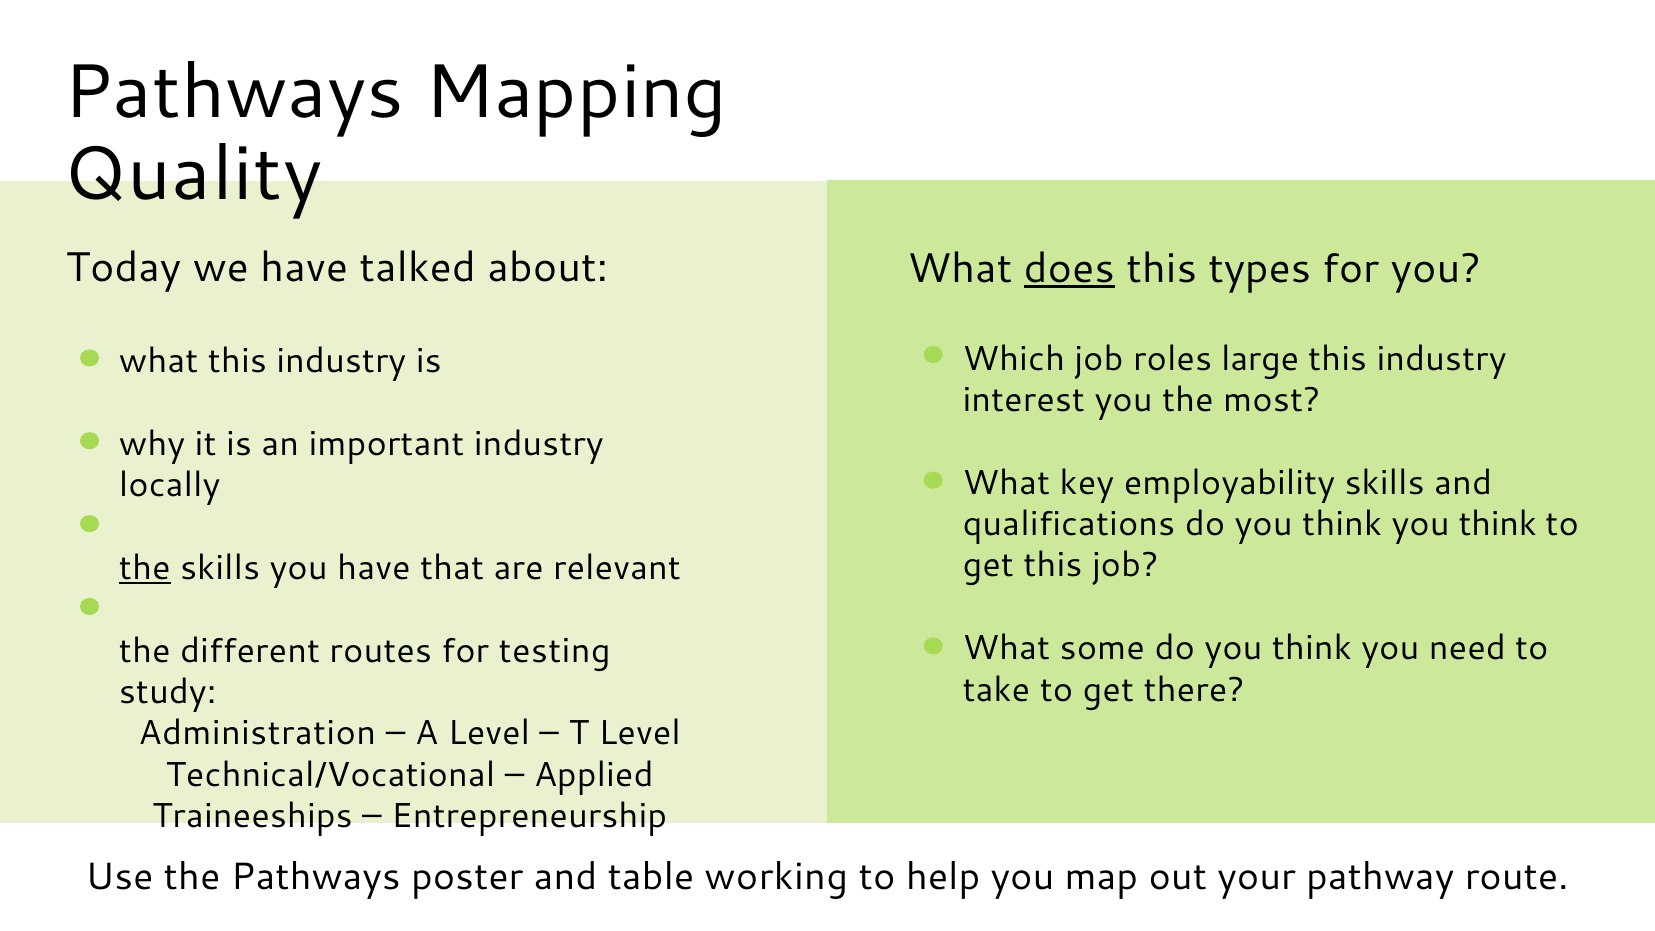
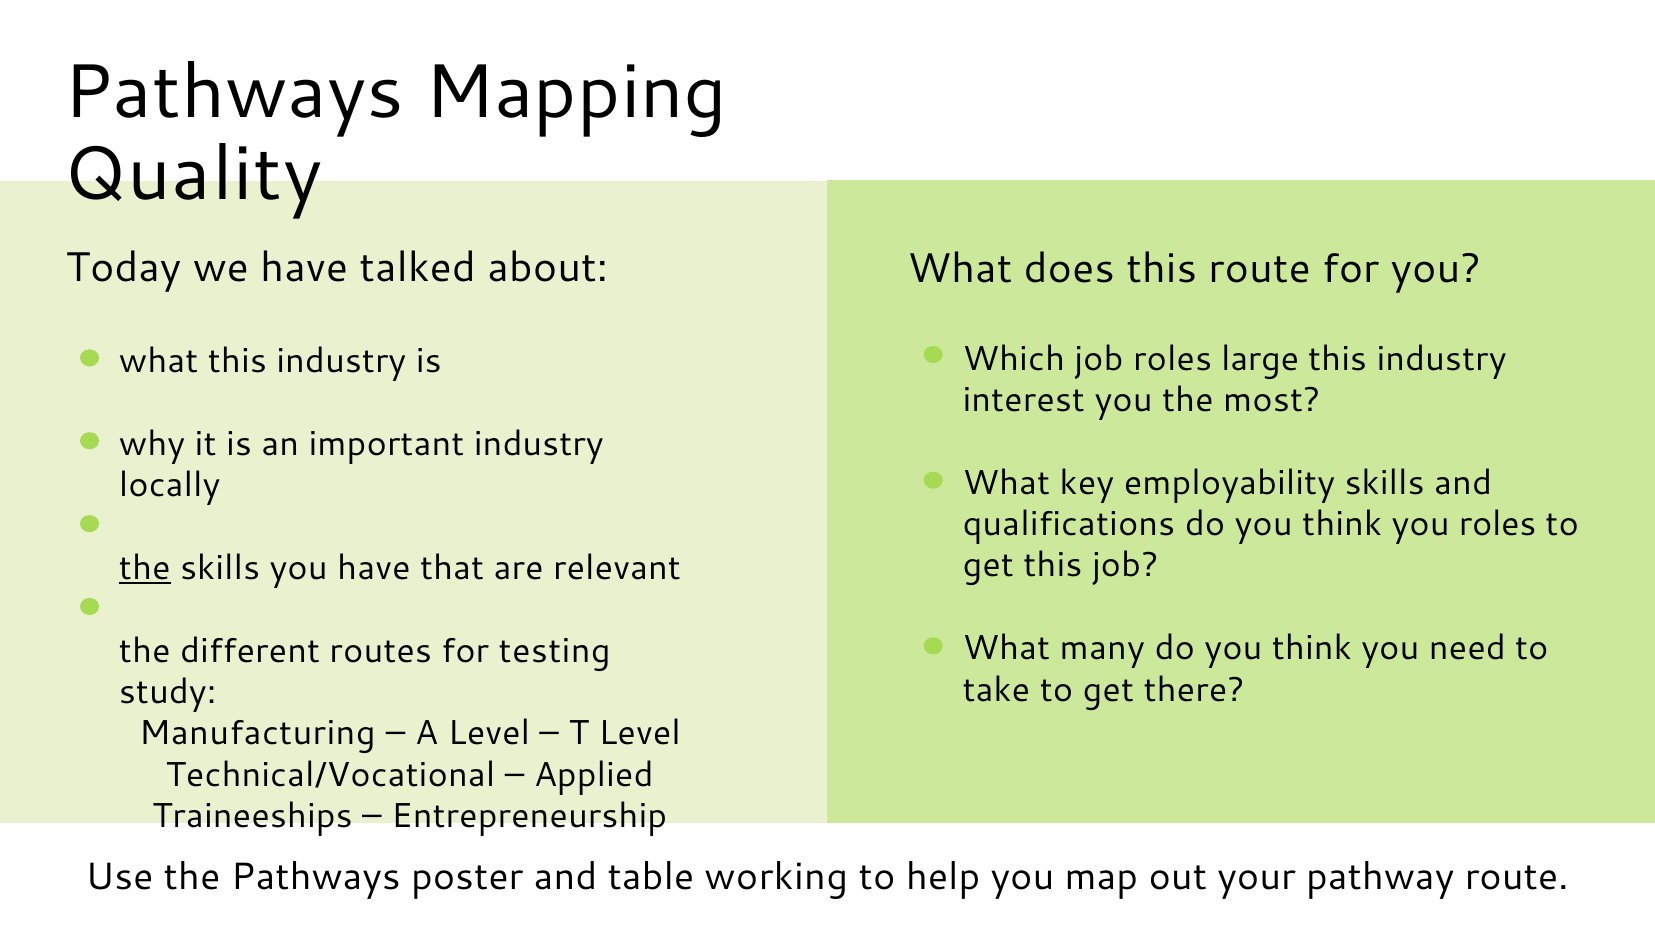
does underline: present -> none
this types: types -> route
think you think: think -> roles
some: some -> many
Administration: Administration -> Manufacturing
